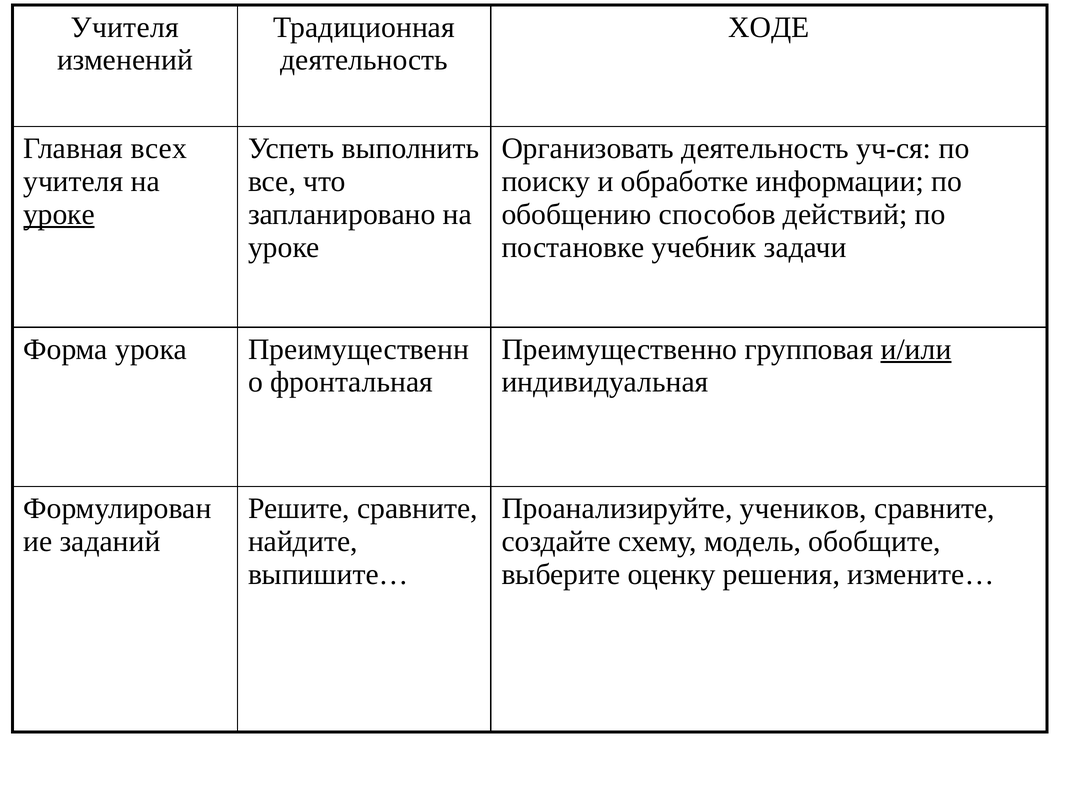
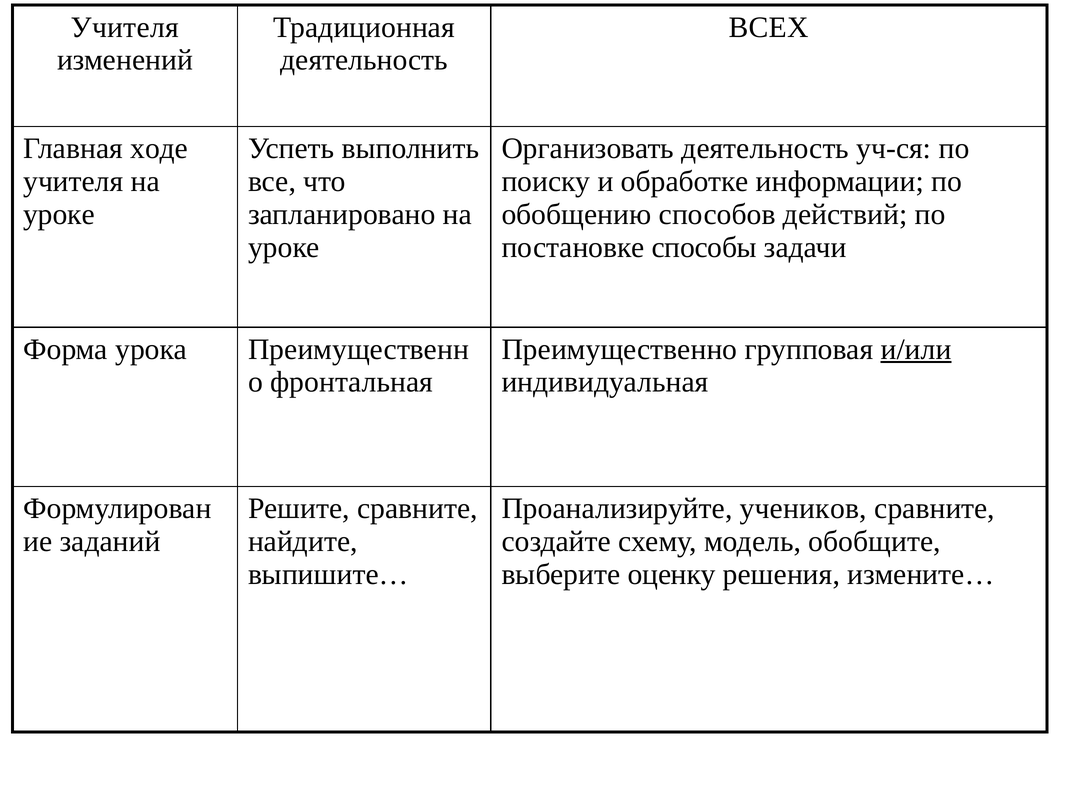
ХОДЕ: ХОДЕ -> ВСЕХ
всех: всех -> ходе
уроке at (59, 214) underline: present -> none
учебник: учебник -> способы
